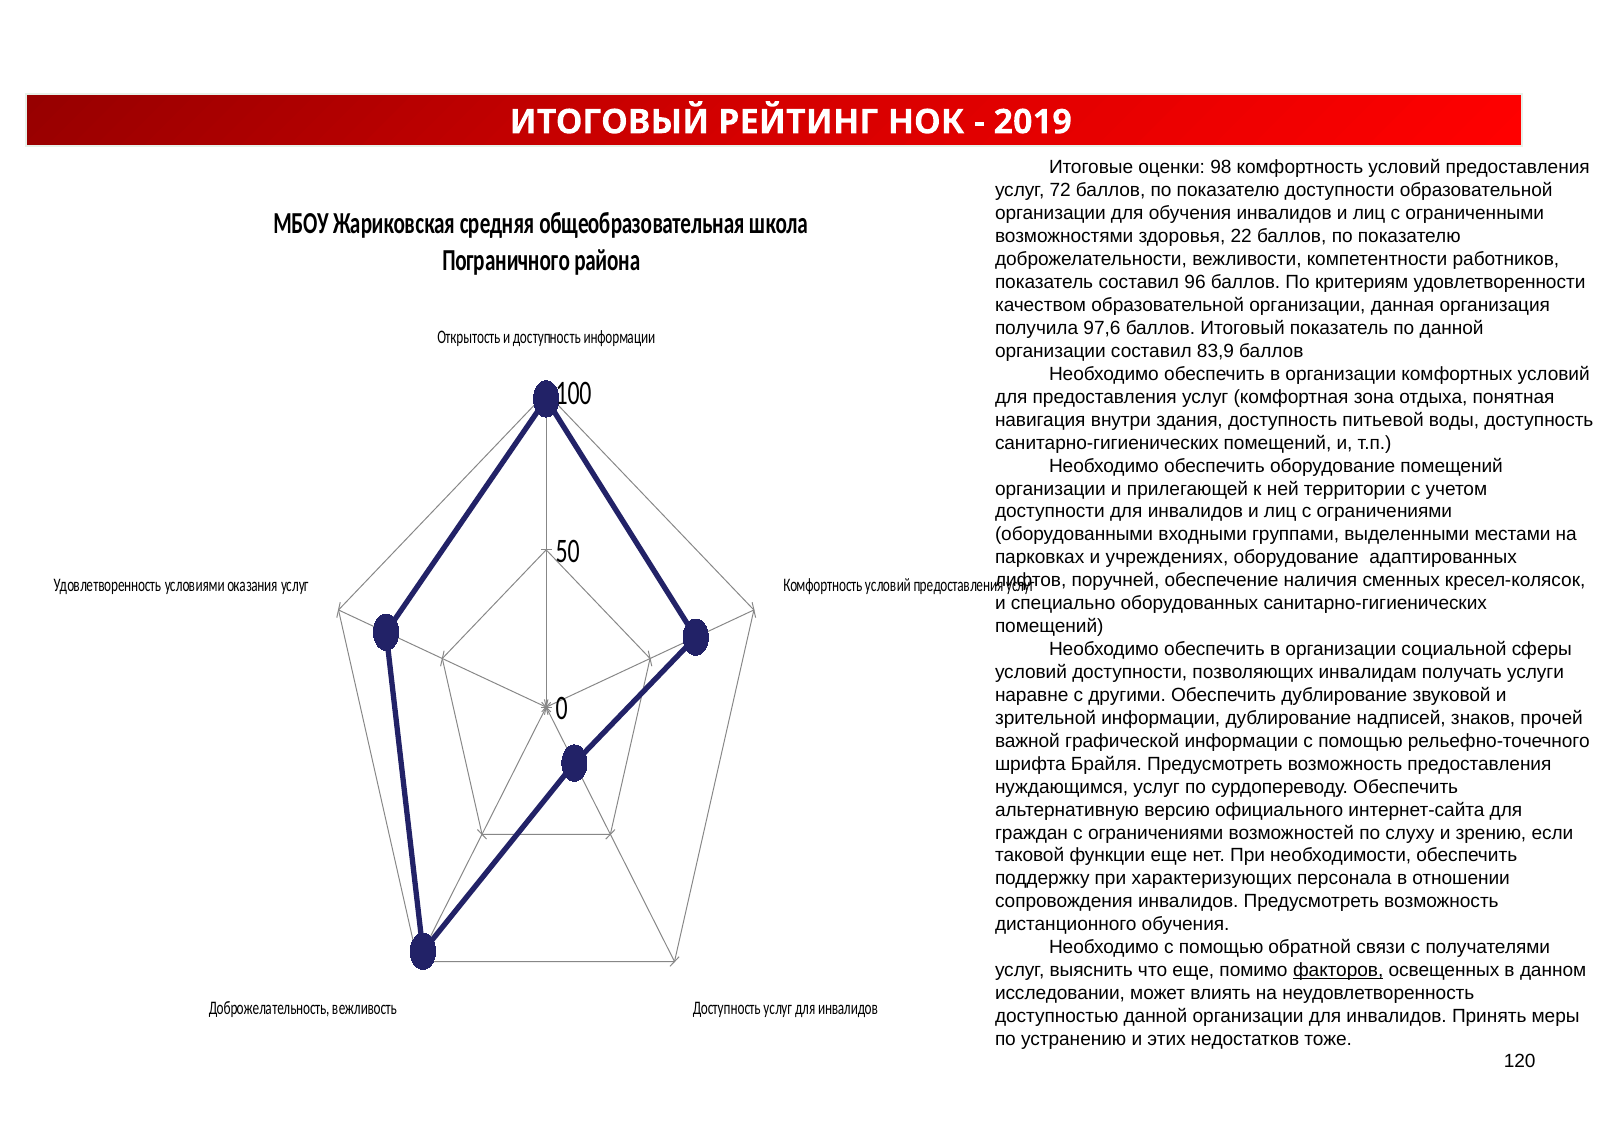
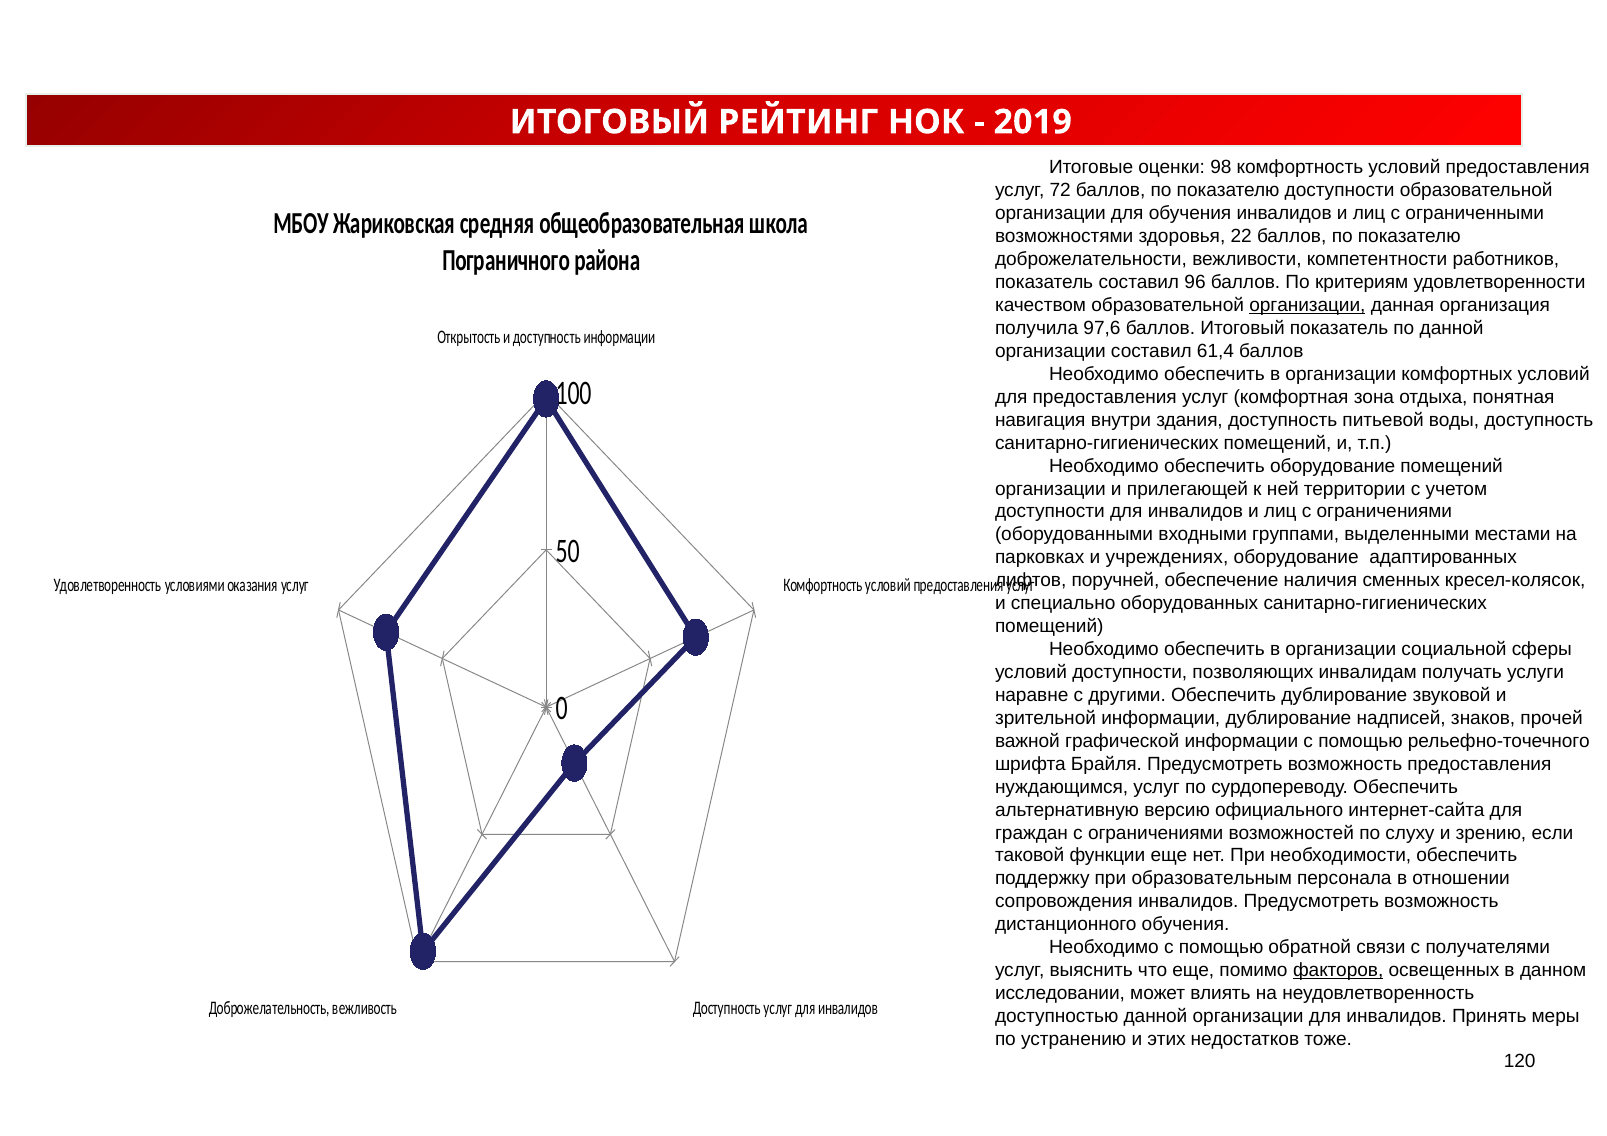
организации at (1307, 305) underline: none -> present
83,9: 83,9 -> 61,4
характеризующих: характеризующих -> образовательным
